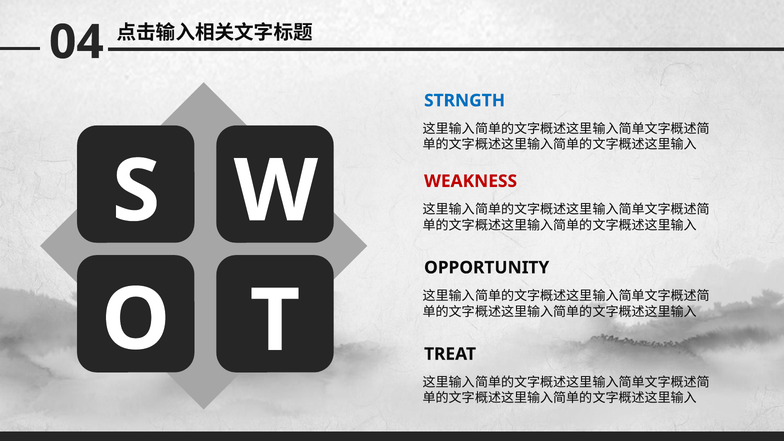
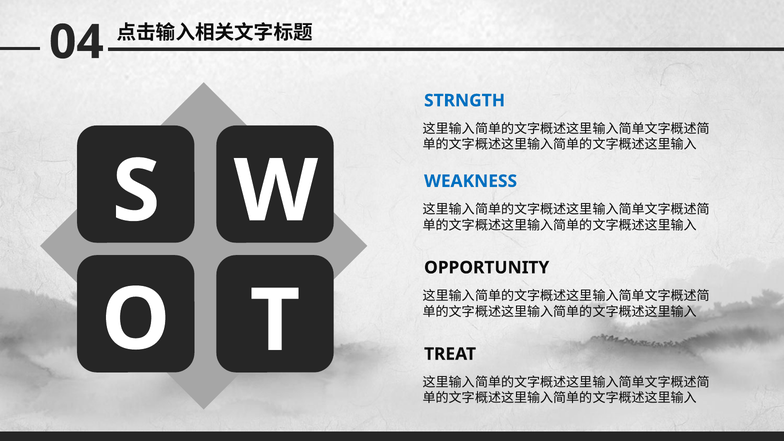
WEAKNESS colour: red -> blue
